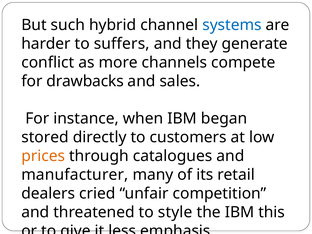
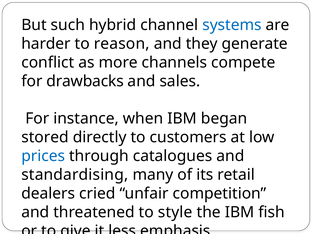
suffers: suffers -> reason
prices colour: orange -> blue
manufacturer: manufacturer -> standardising
this: this -> fish
